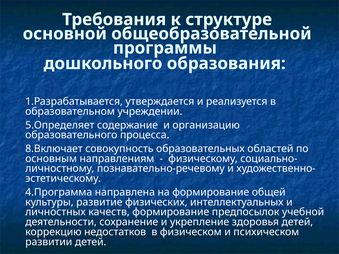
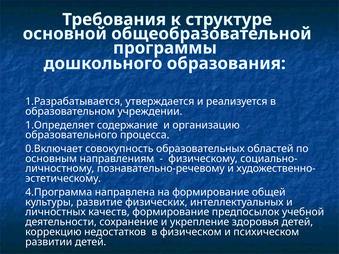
5.Определяет: 5.Определяет -> 1.Определяет
8.Включает: 8.Включает -> 0.Включает
